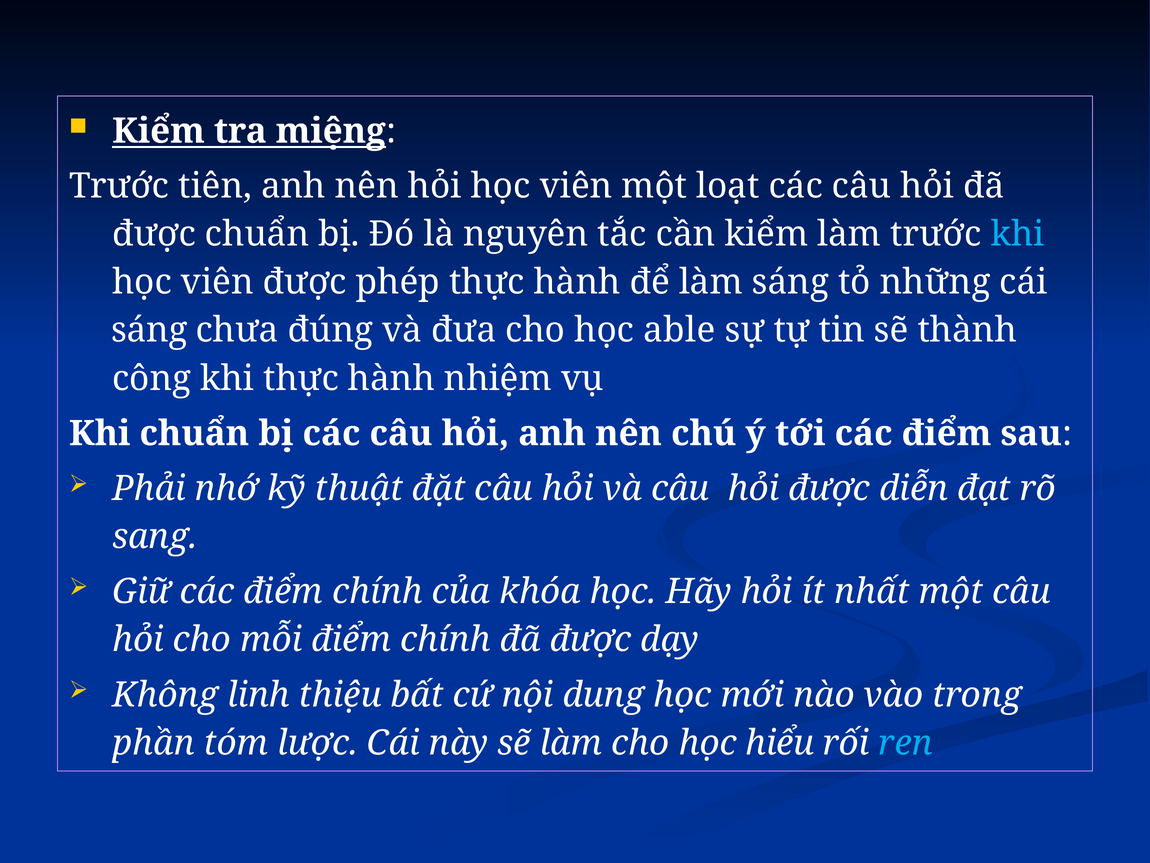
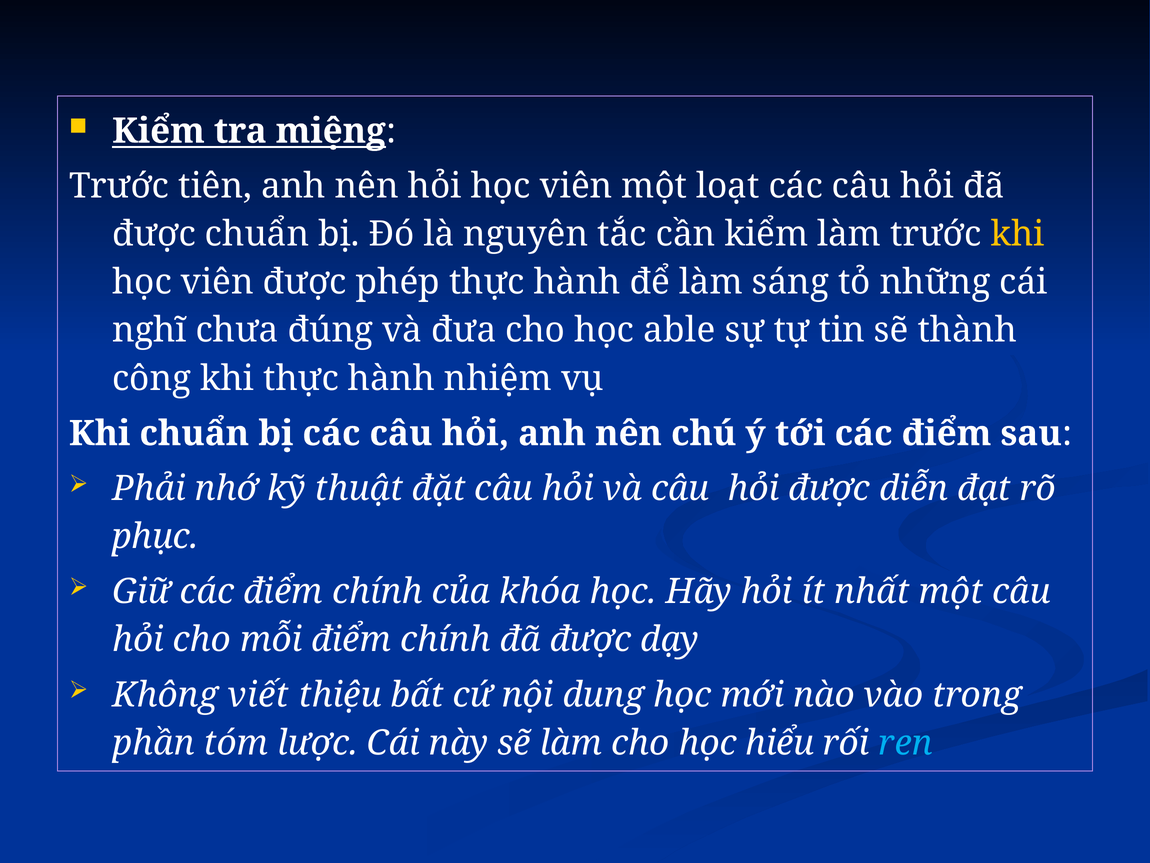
khi at (1018, 234) colour: light blue -> yellow
sáng at (150, 330): sáng -> nghĩ
sang: sang -> phục
linh: linh -> viết
